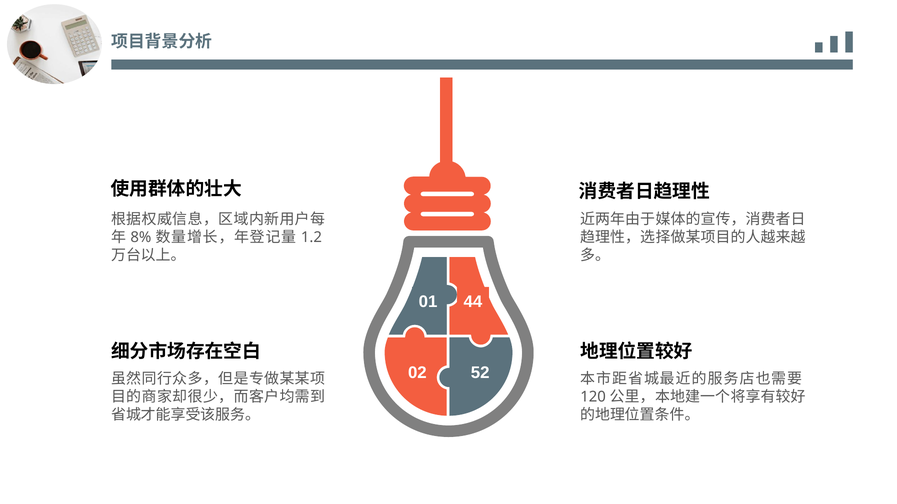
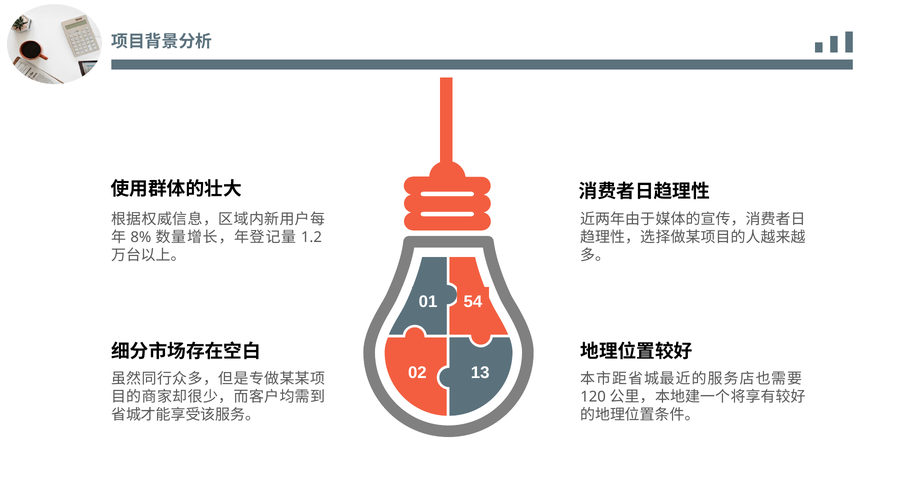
44: 44 -> 54
52: 52 -> 13
